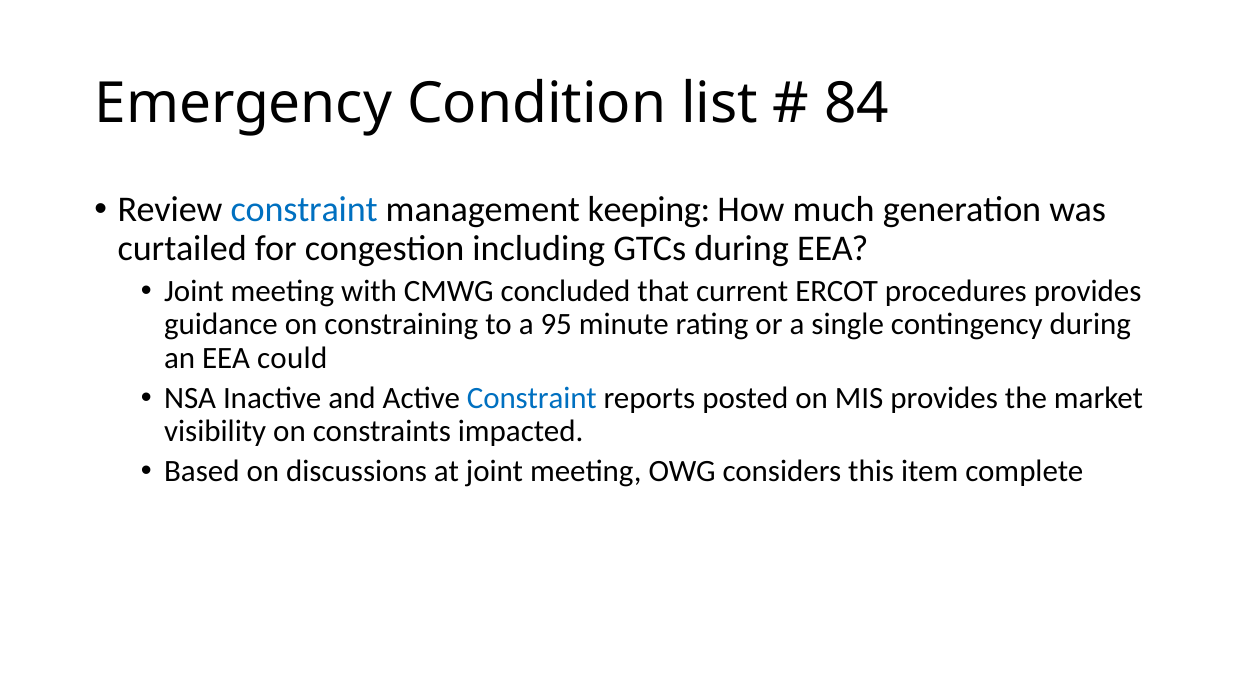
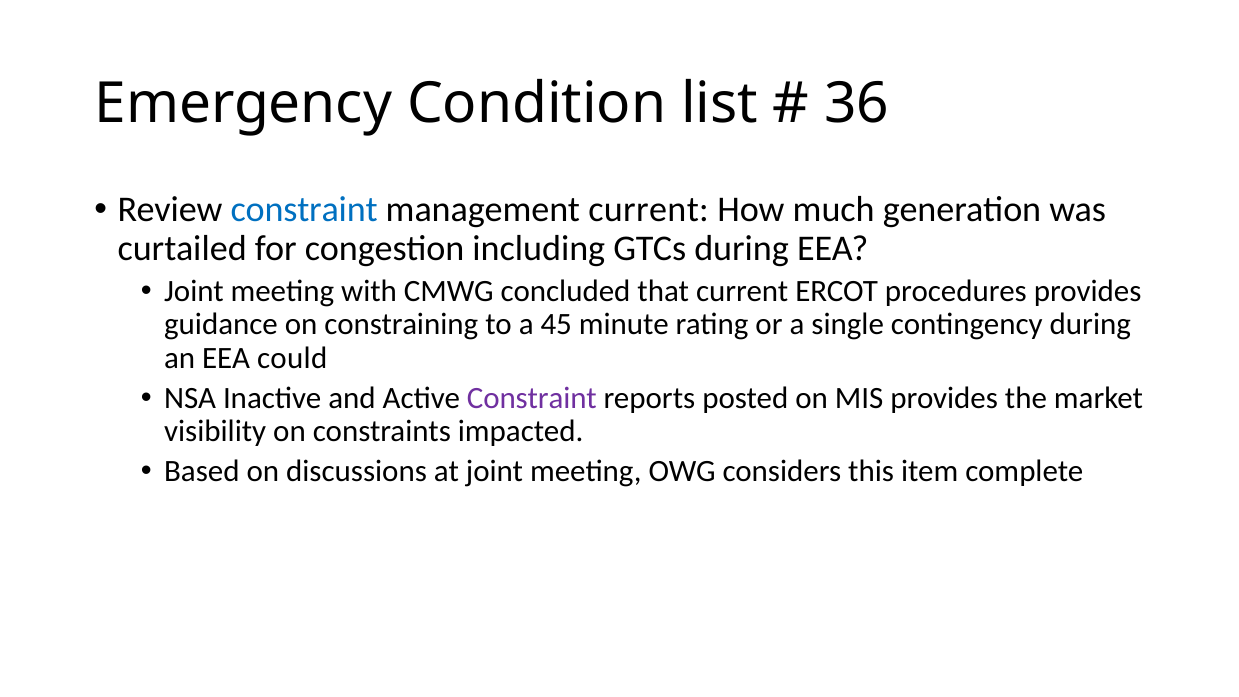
84: 84 -> 36
management keeping: keeping -> current
95: 95 -> 45
Constraint at (532, 398) colour: blue -> purple
